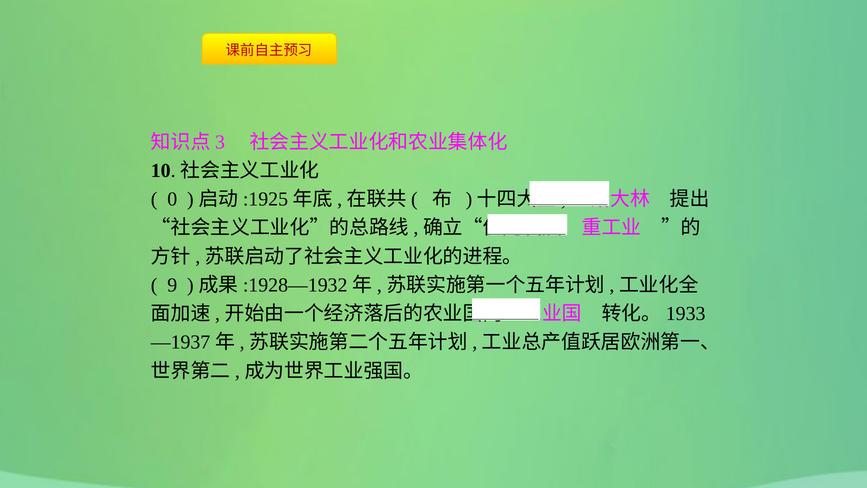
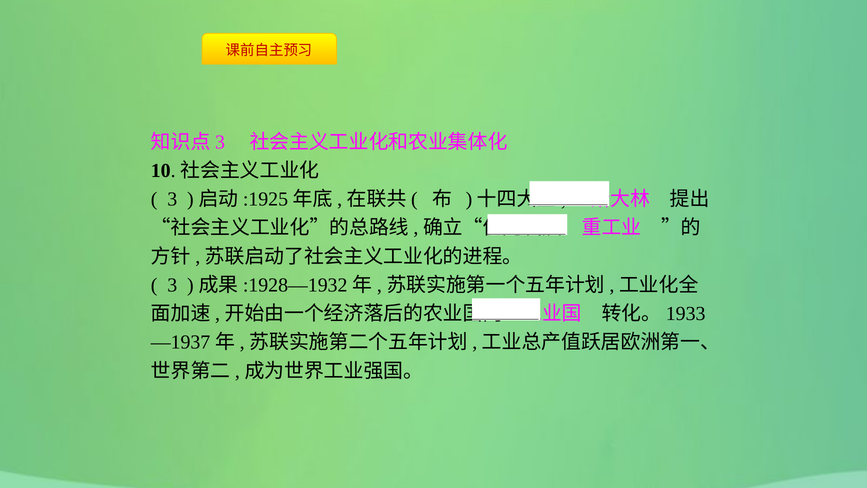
0 at (172, 199): 0 -> 3
9 at (172, 285): 9 -> 3
